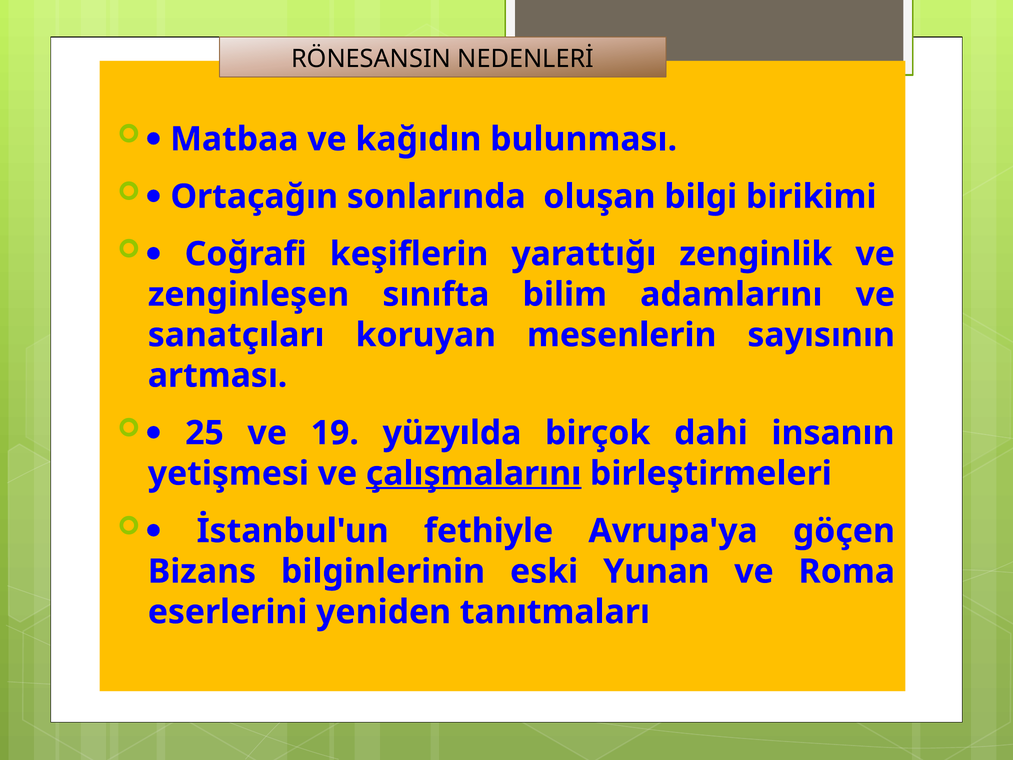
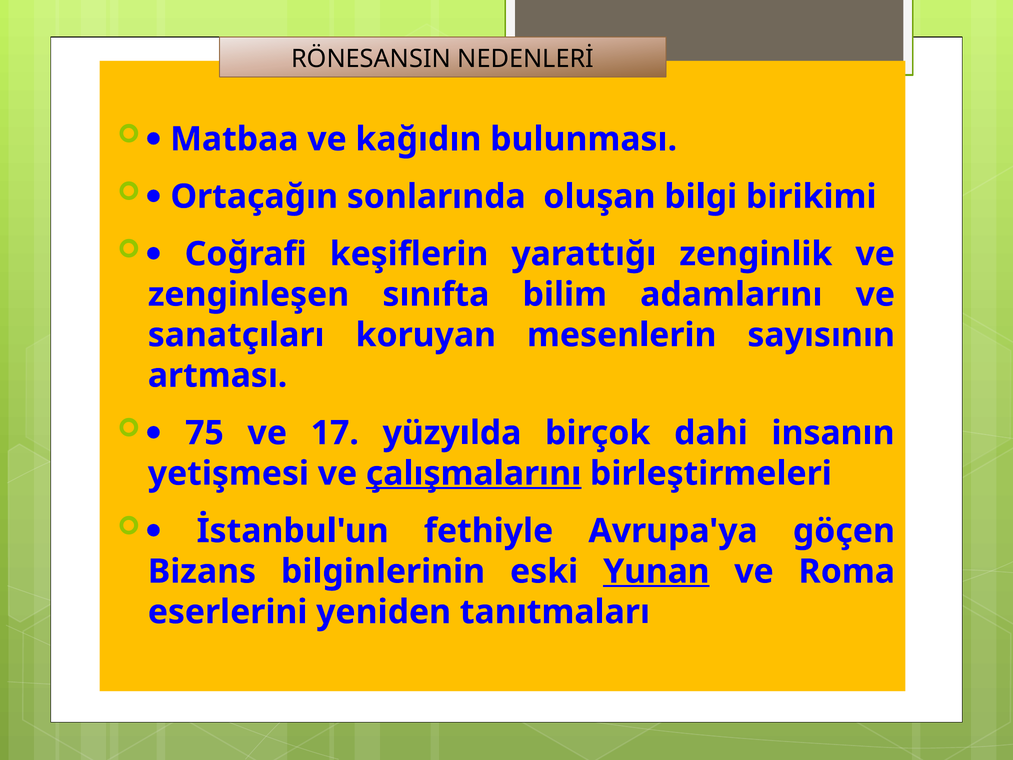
25: 25 -> 75
19: 19 -> 17
Yunan underline: none -> present
